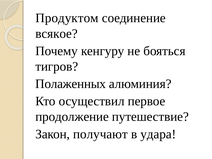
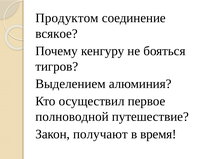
Полаженных: Полаженных -> Выделением
продолжение: продолжение -> полноводной
удара: удара -> время
